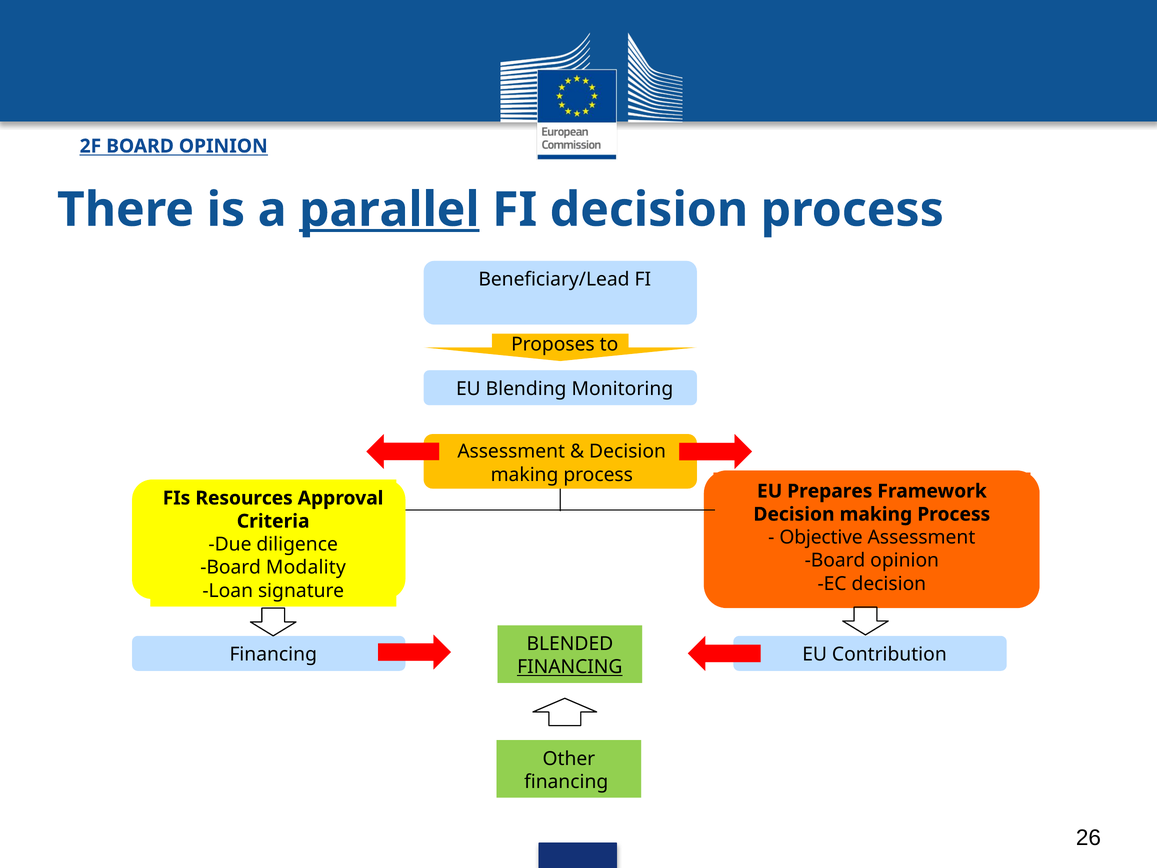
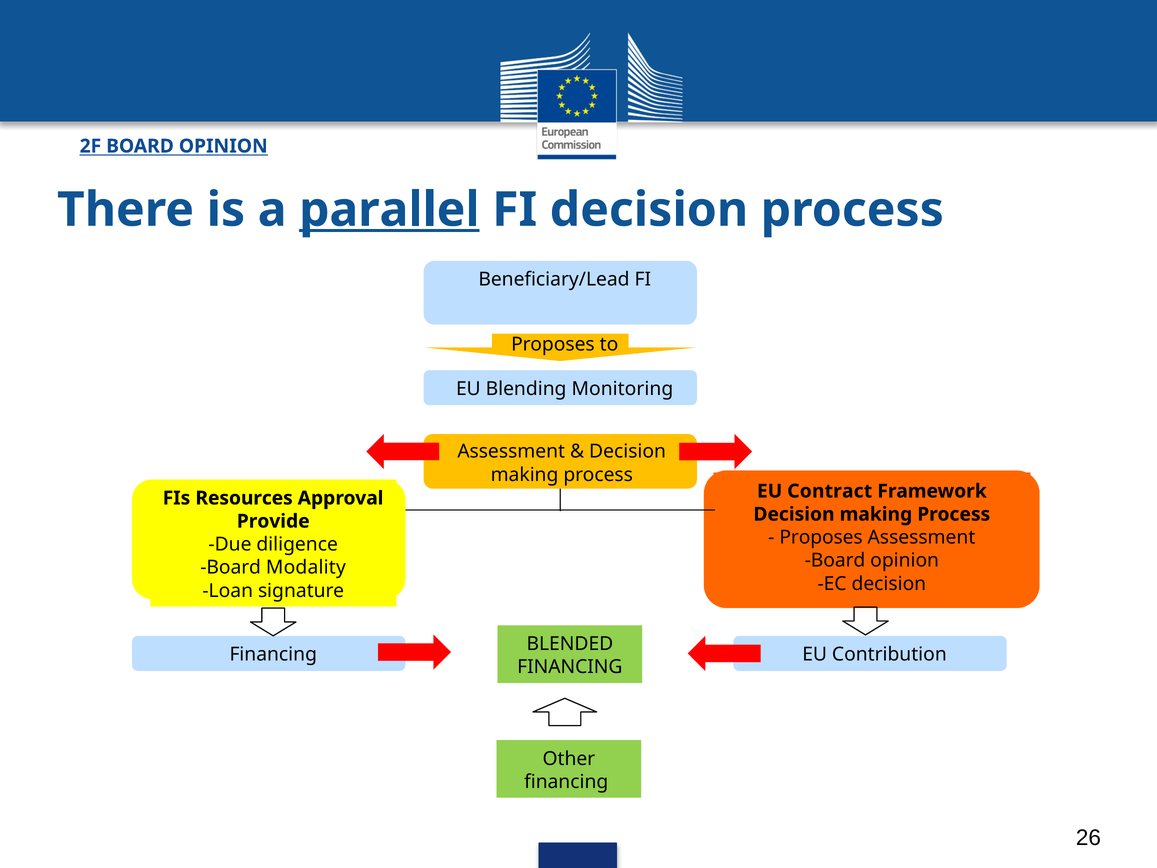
Prepares: Prepares -> Contract
Criteria: Criteria -> Provide
Objective at (821, 537): Objective -> Proposes
FINANCING at (570, 667) underline: present -> none
